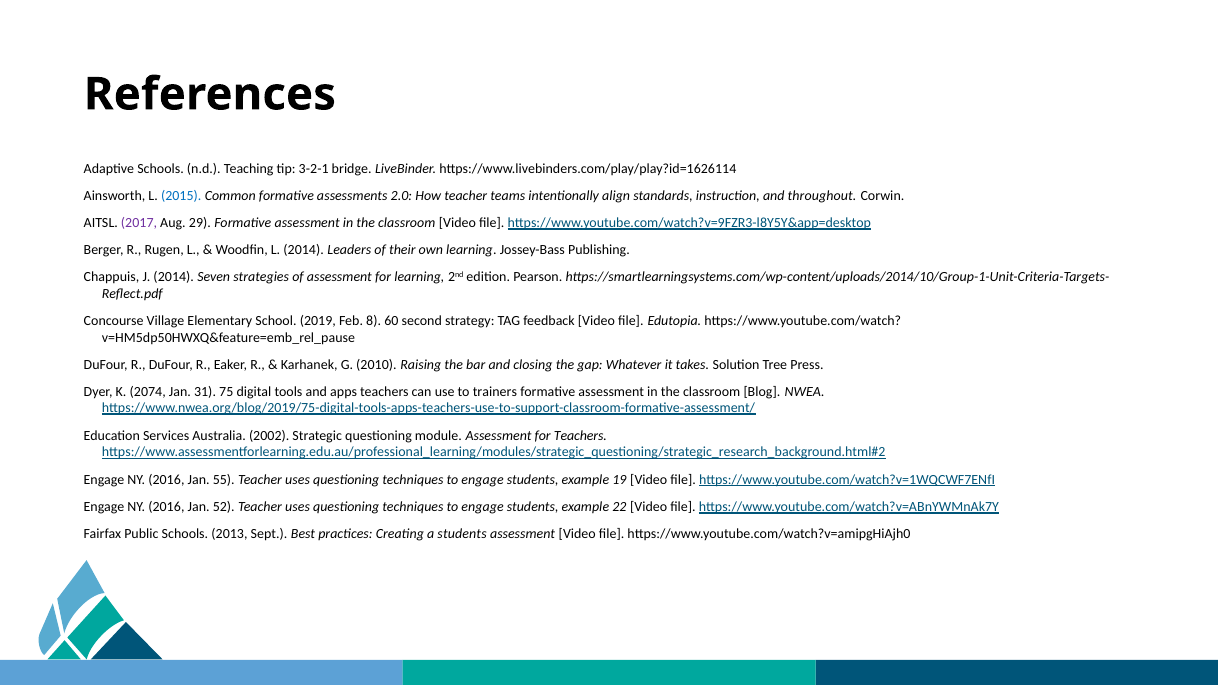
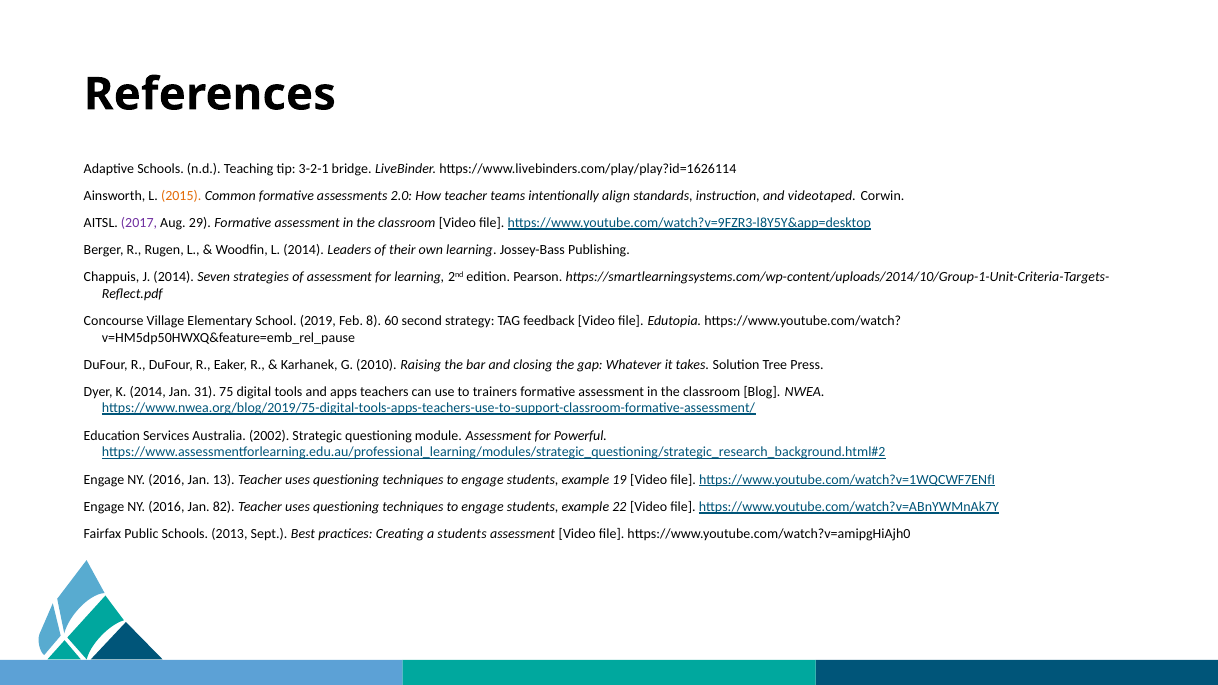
2015 colour: blue -> orange
throughout: throughout -> videotaped
K 2074: 2074 -> 2014
for Teachers: Teachers -> Powerful
55: 55 -> 13
52: 52 -> 82
